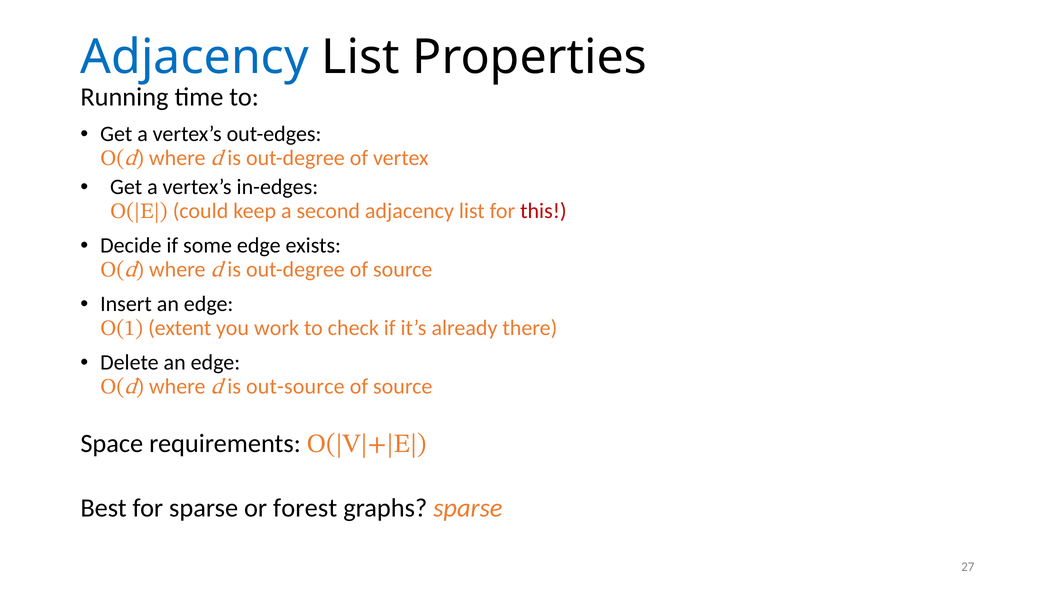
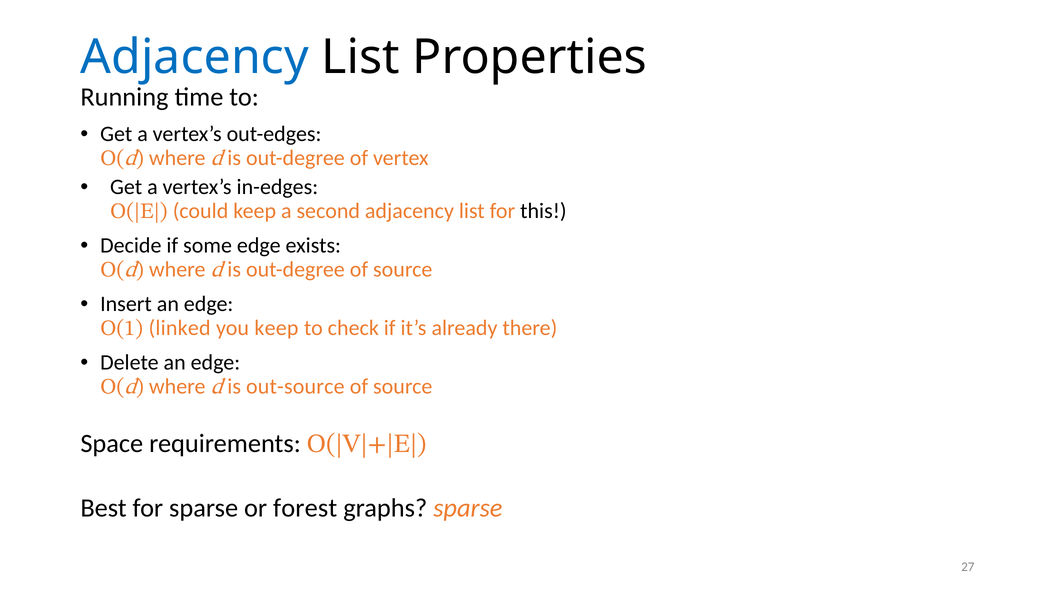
this colour: red -> black
extent: extent -> linked
you work: work -> keep
